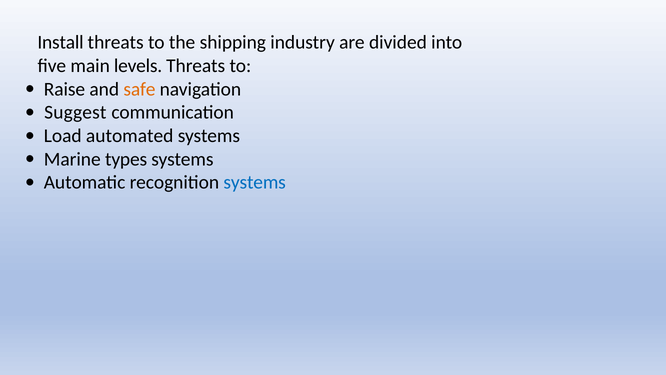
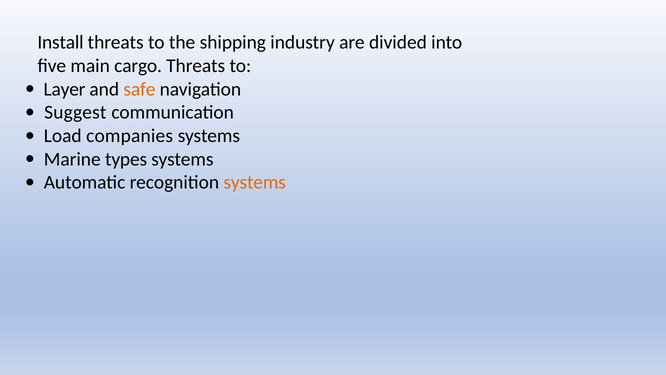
levels: levels -> cargo
Raise: Raise -> Layer
automated: automated -> companies
systems at (255, 182) colour: blue -> orange
